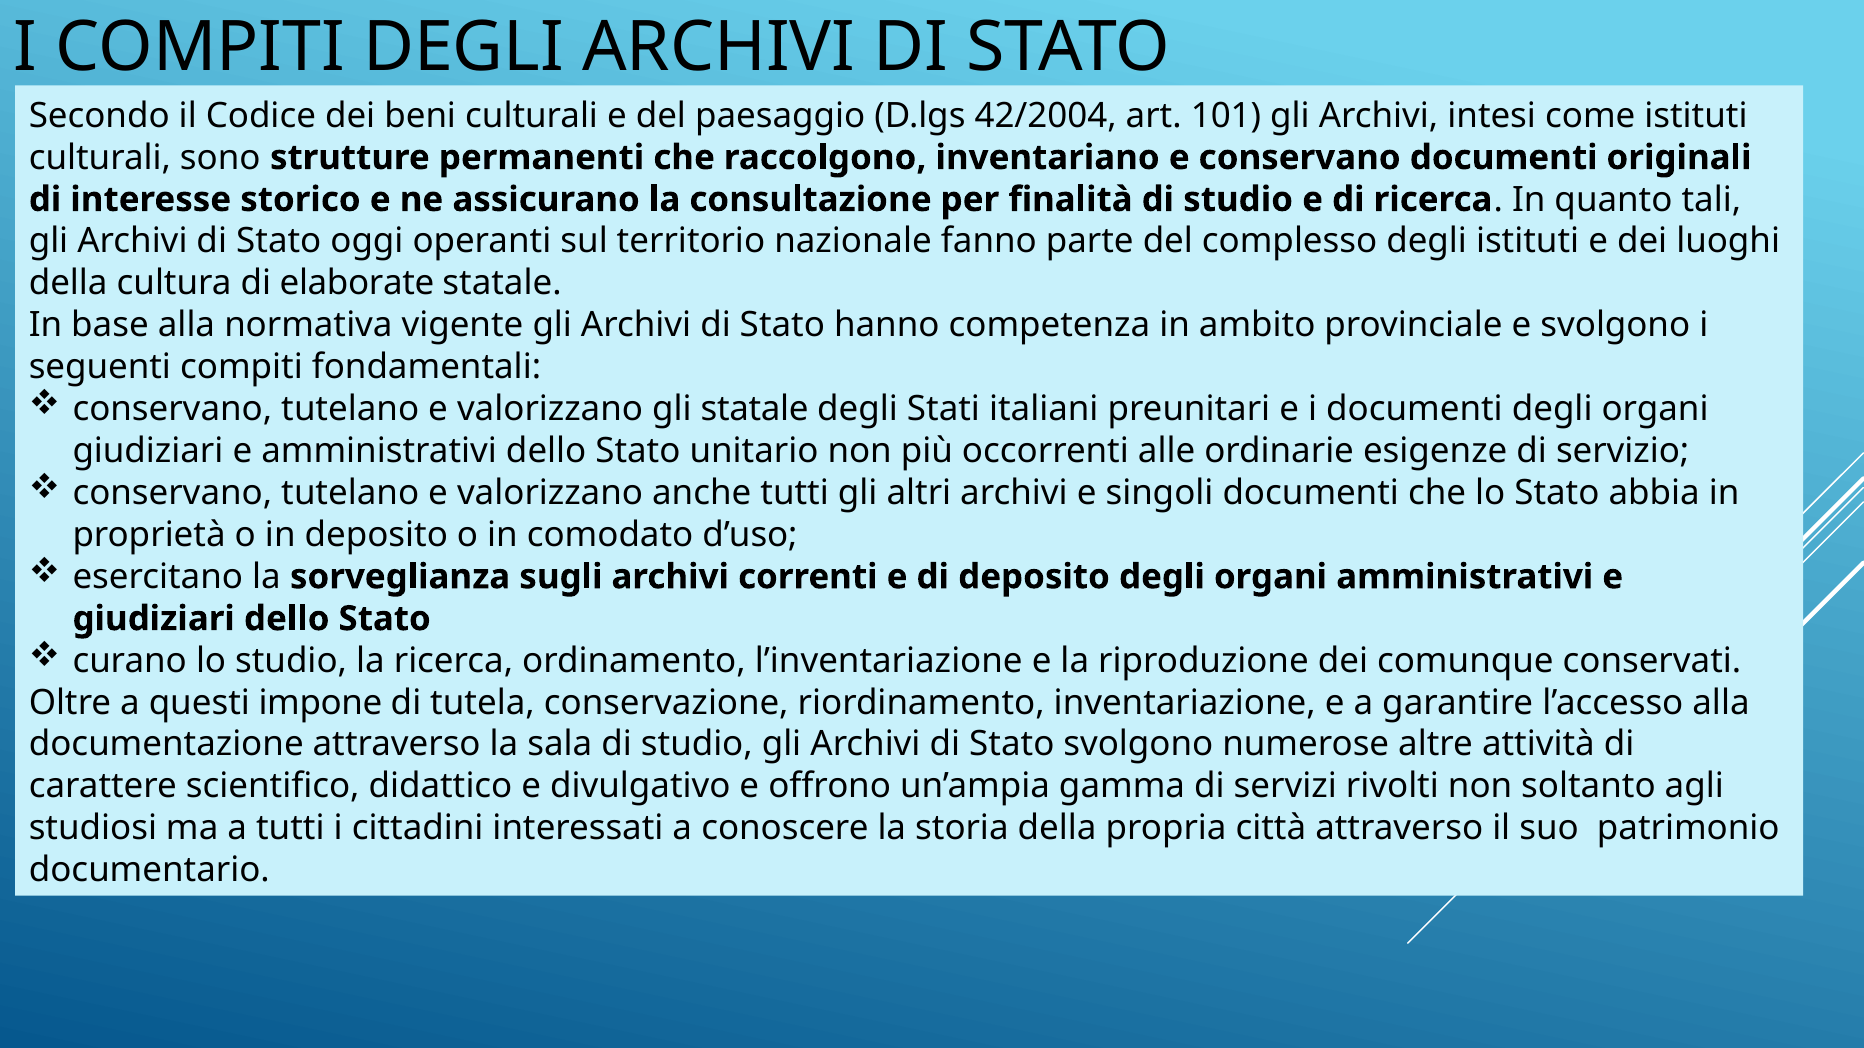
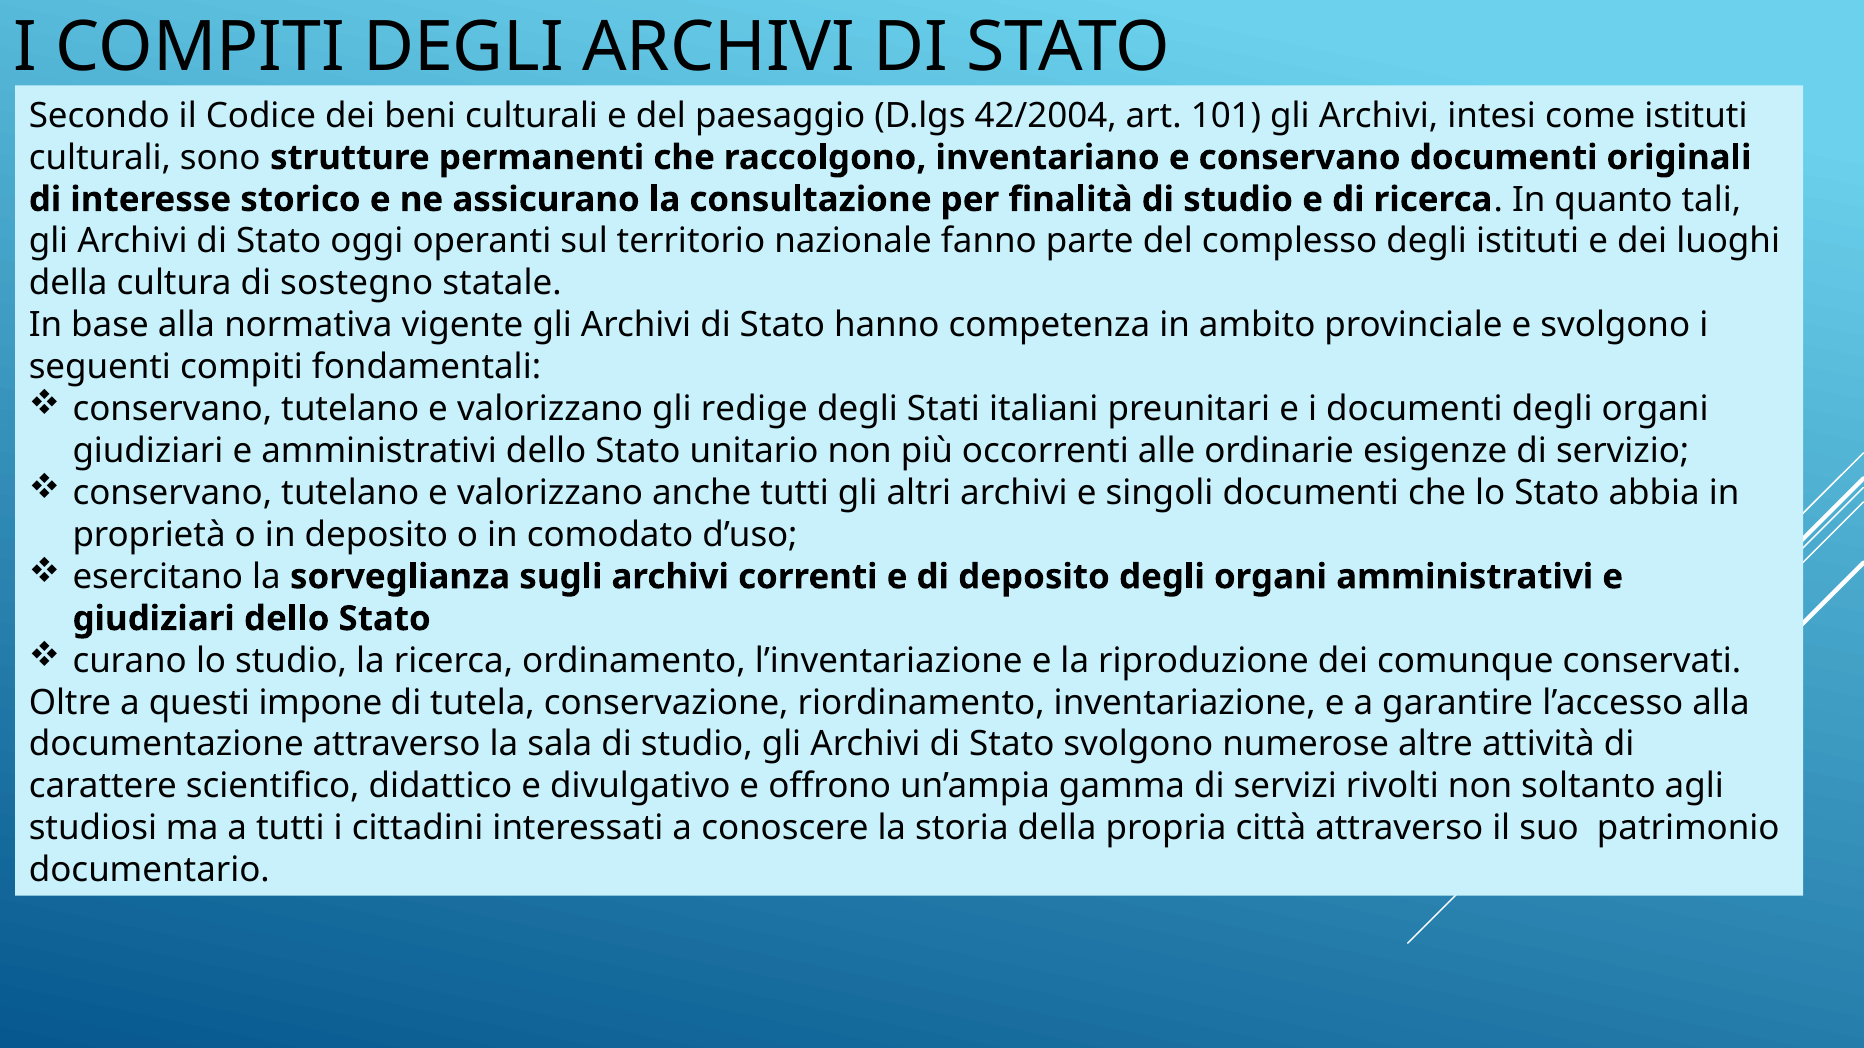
elaborate: elaborate -> sostegno
gli statale: statale -> redige
